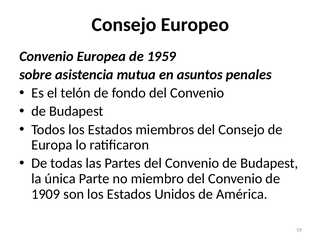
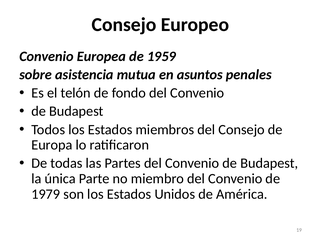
1909: 1909 -> 1979
